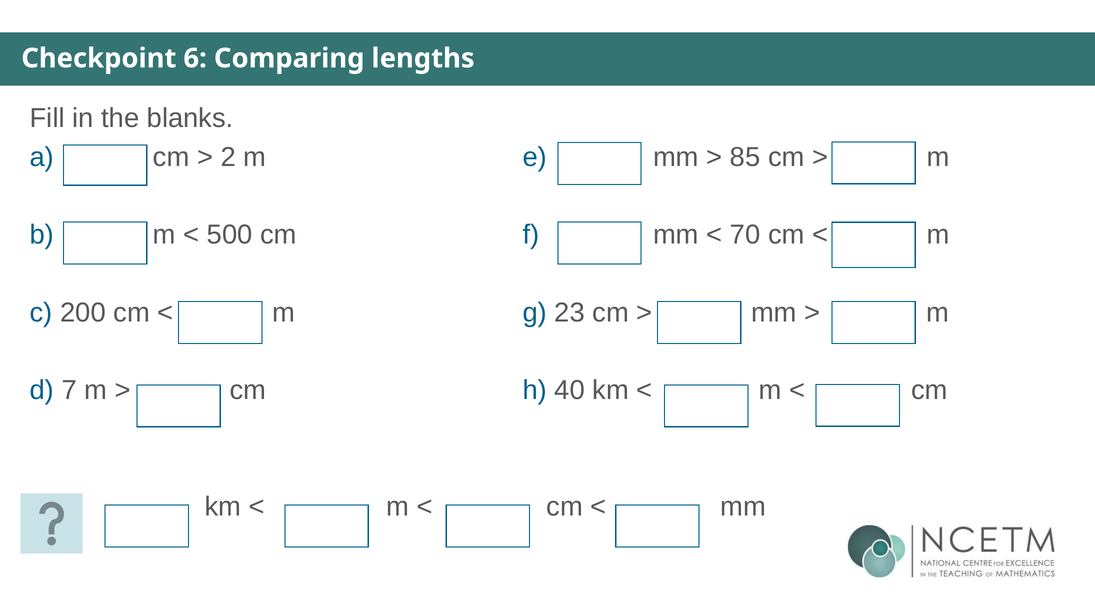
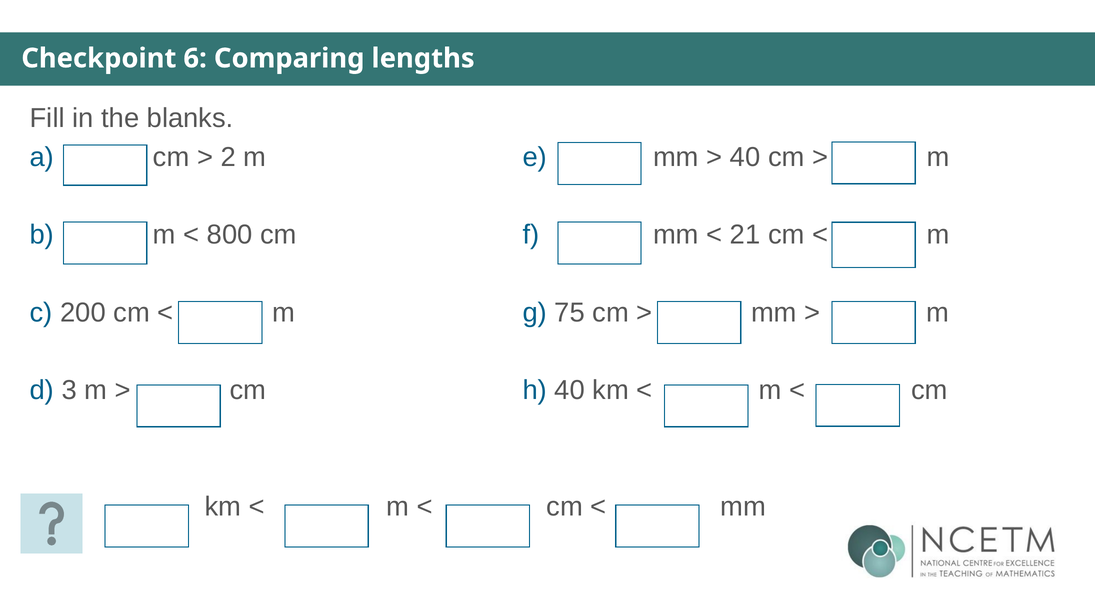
85 at (745, 157): 85 -> 40
500: 500 -> 800
70: 70 -> 21
23: 23 -> 75
7: 7 -> 3
